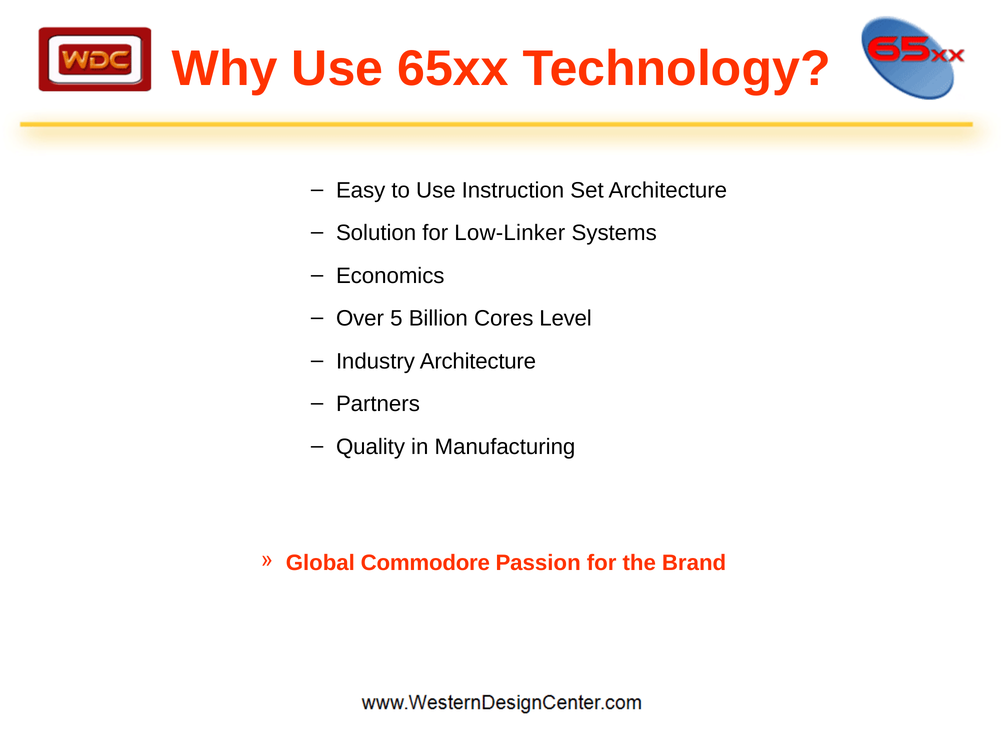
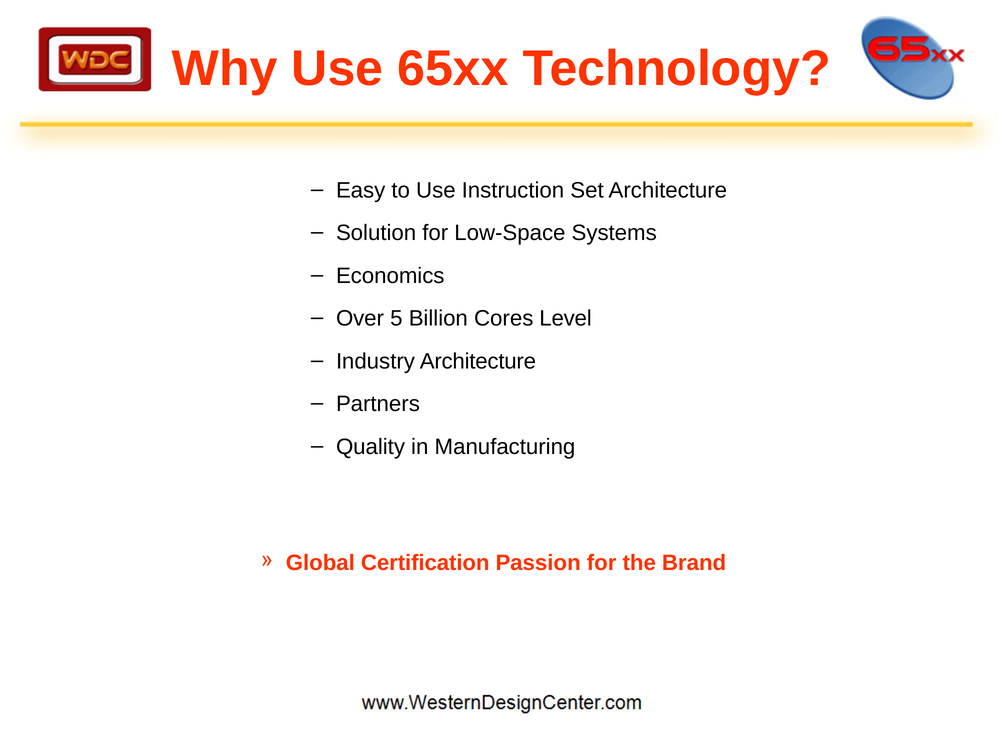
Low-Linker: Low-Linker -> Low-Space
Commodore: Commodore -> Certification
